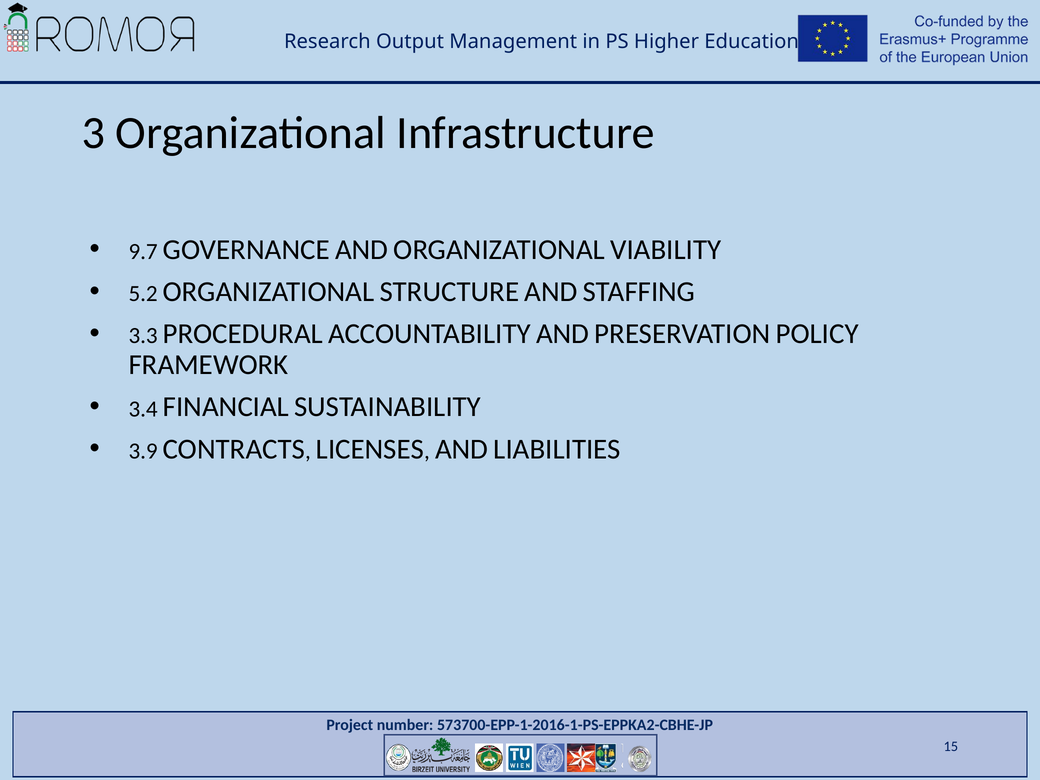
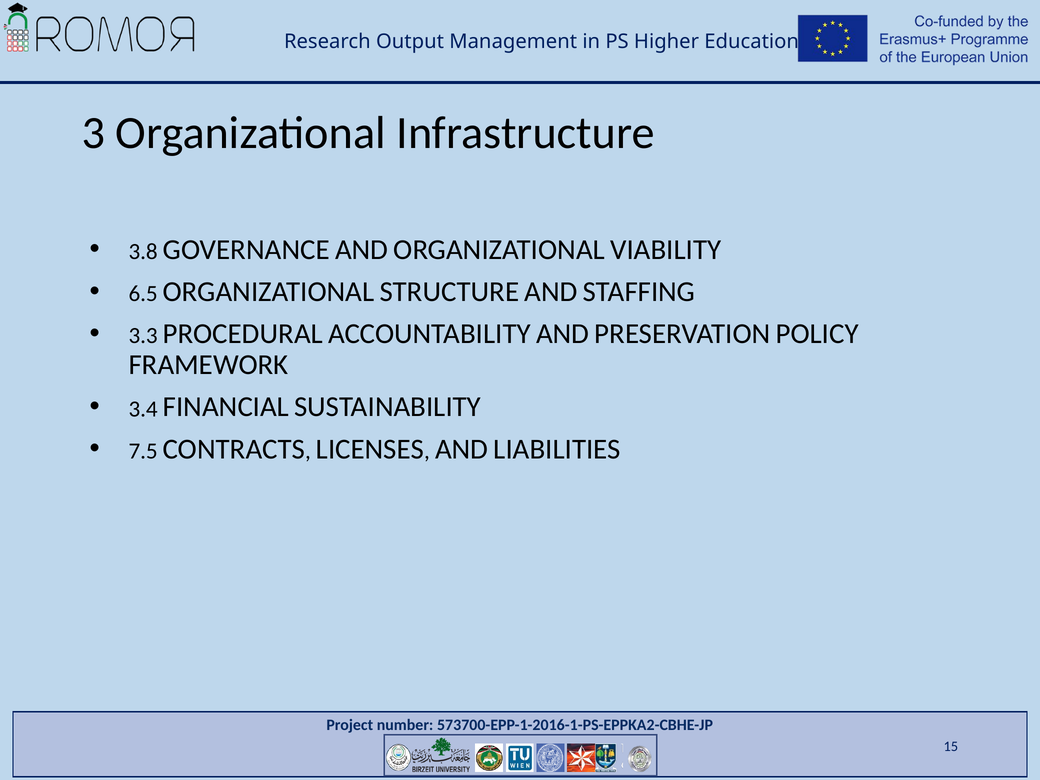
9.7: 9.7 -> 3.8
5.2: 5.2 -> 6.5
3.9: 3.9 -> 7.5
